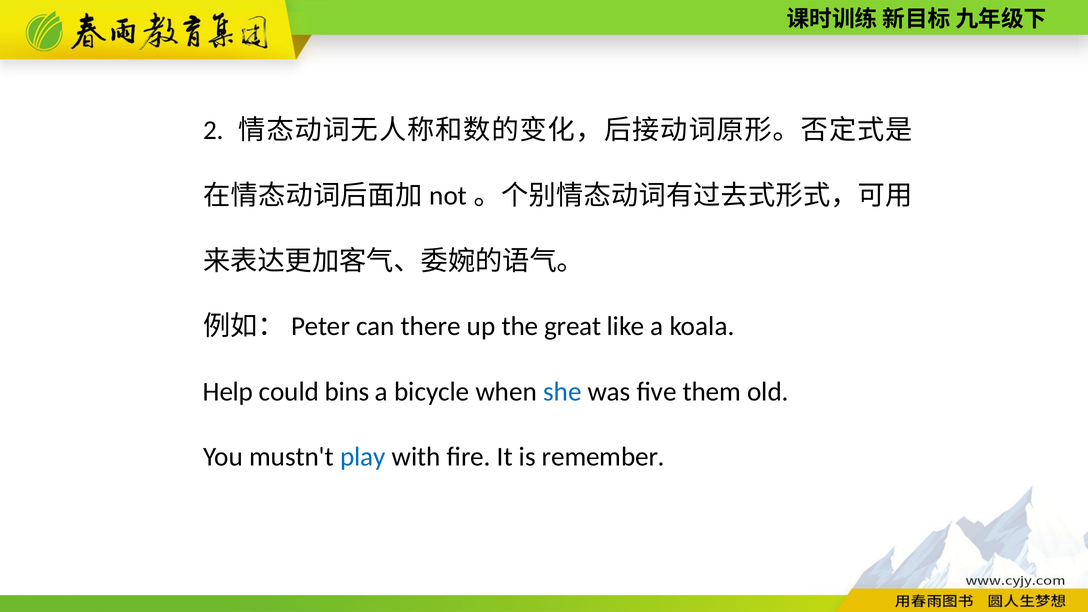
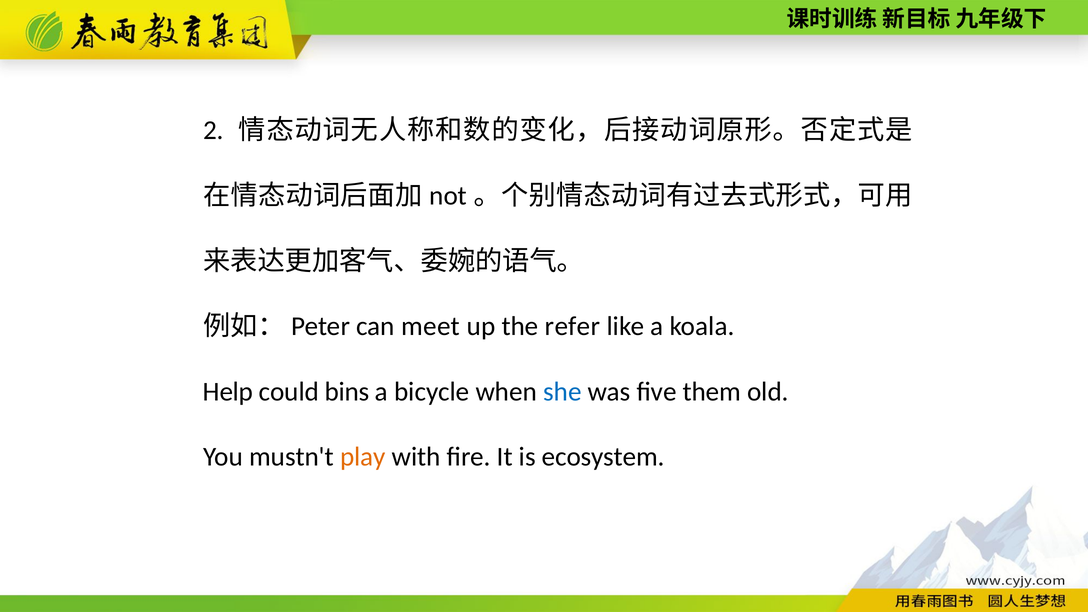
there: there -> meet
great: great -> refer
play colour: blue -> orange
remember: remember -> ecosystem
